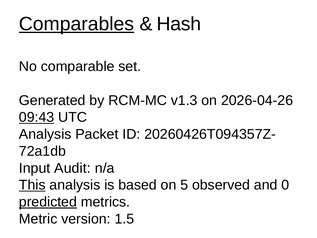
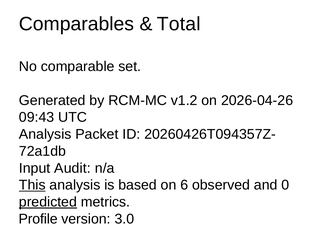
Comparables underline: present -> none
Hash: Hash -> Total
v1.3: v1.3 -> v1.2
09:43 underline: present -> none
5: 5 -> 6
Metric: Metric -> Profile
1.5: 1.5 -> 3.0
